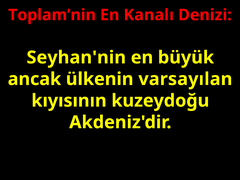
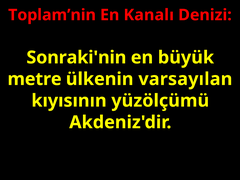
Seyhan'nin: Seyhan'nin -> Sonraki'nin
ancak: ancak -> metre
kuzeydoğu: kuzeydoğu -> yüzölçümü
